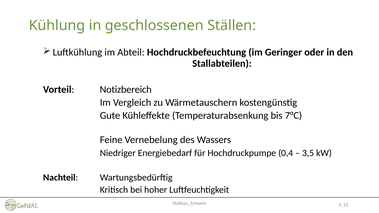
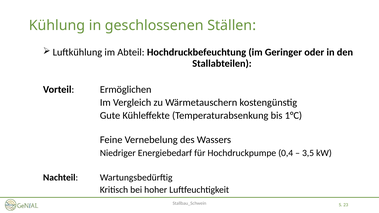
Notizbereich: Notizbereich -> Ermöglichen
7°C: 7°C -> 1°C
